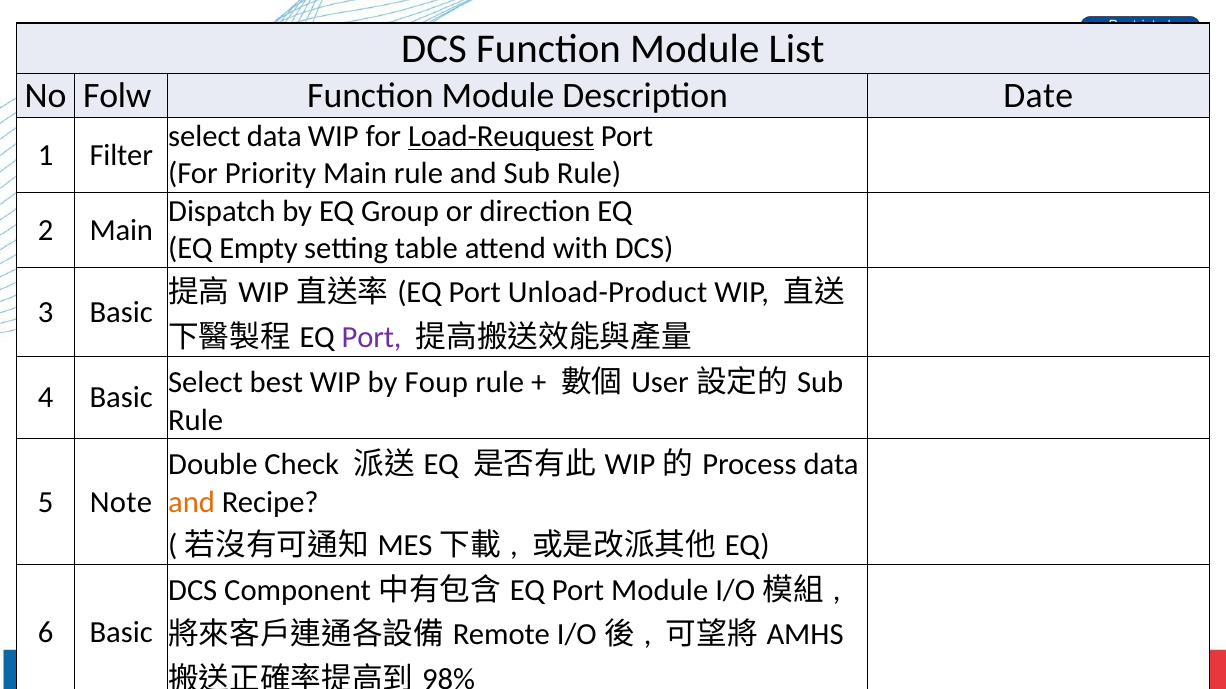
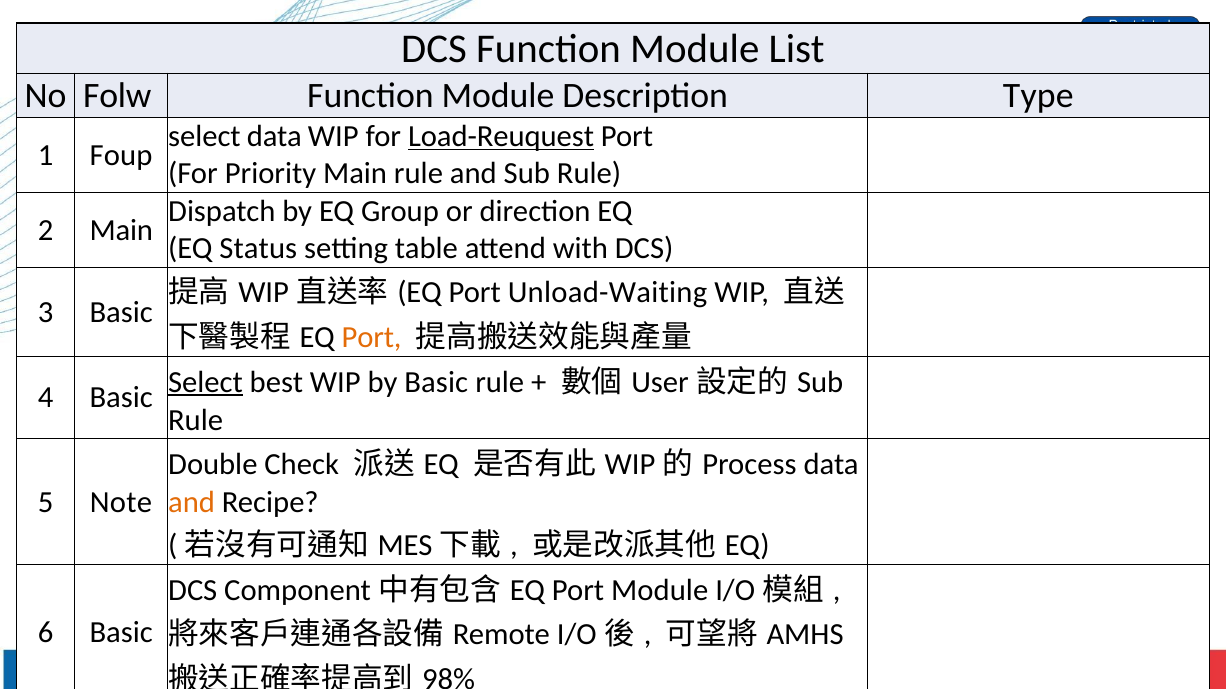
Date: Date -> Type
Filter: Filter -> Foup
Empty: Empty -> Status
Unload-Product: Unload-Product -> Unload-Waiting
Port at (372, 338) colour: purple -> orange
Select at (206, 382) underline: none -> present
by Foup: Foup -> Basic
